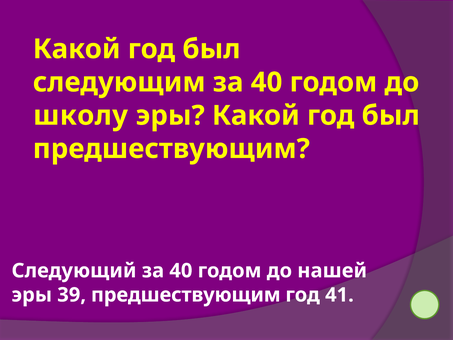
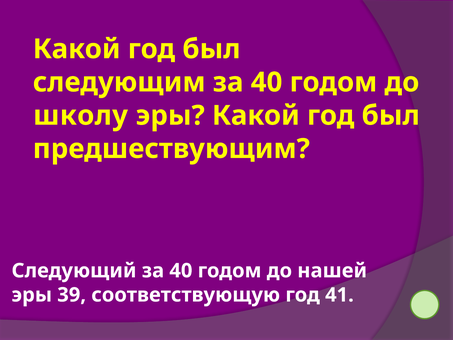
39 предшествующим: предшествующим -> соответствующую
